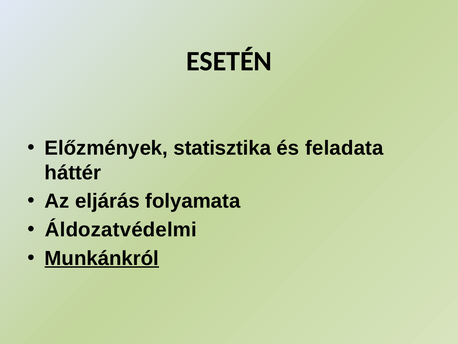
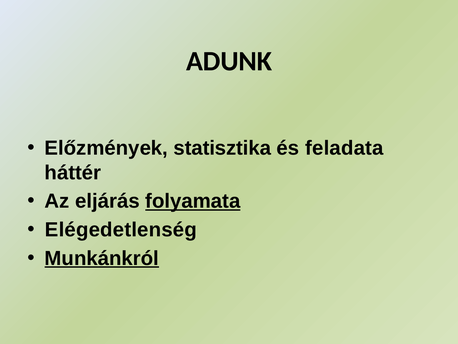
ESETÉN: ESETÉN -> ADUNK
folyamata underline: none -> present
Áldozatvédelmi: Áldozatvédelmi -> Elégedetlenség
